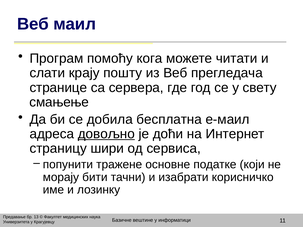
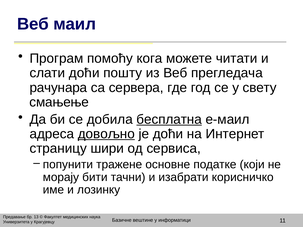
слати крају: крају -> доћи
странице: странице -> рачунара
бесплатна underline: none -> present
